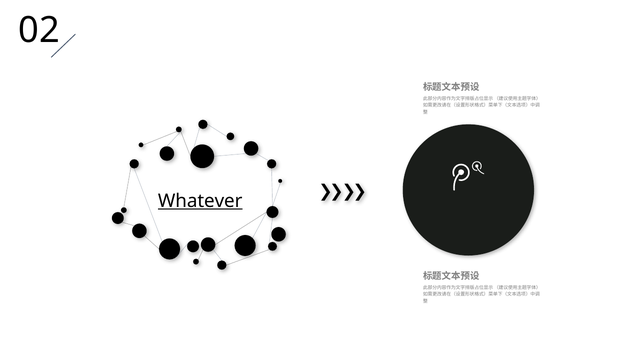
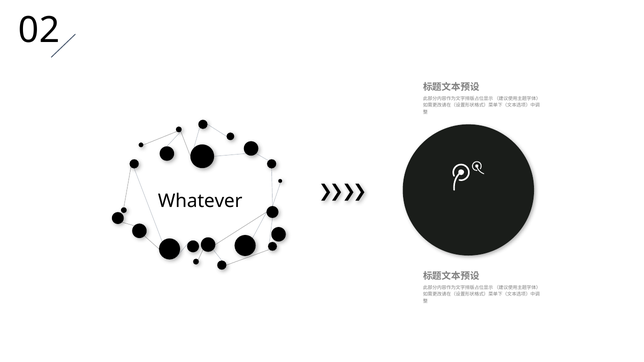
Whatever underline: present -> none
